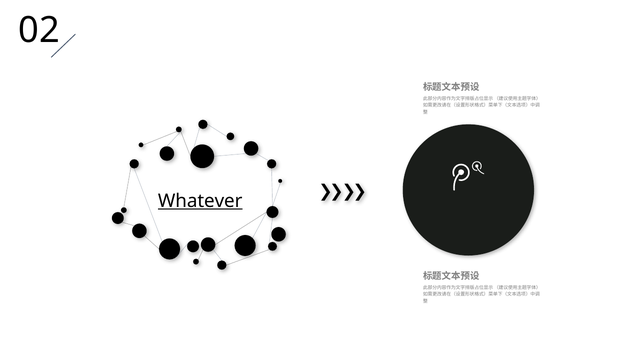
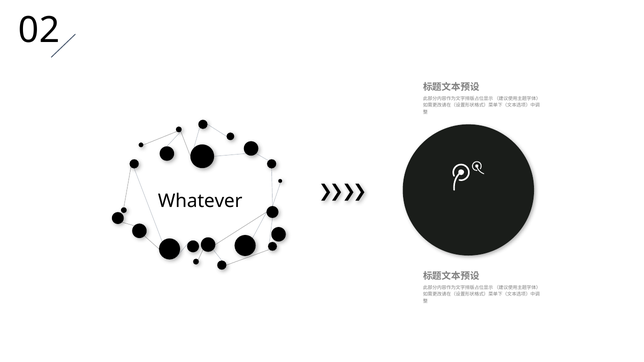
Whatever underline: present -> none
